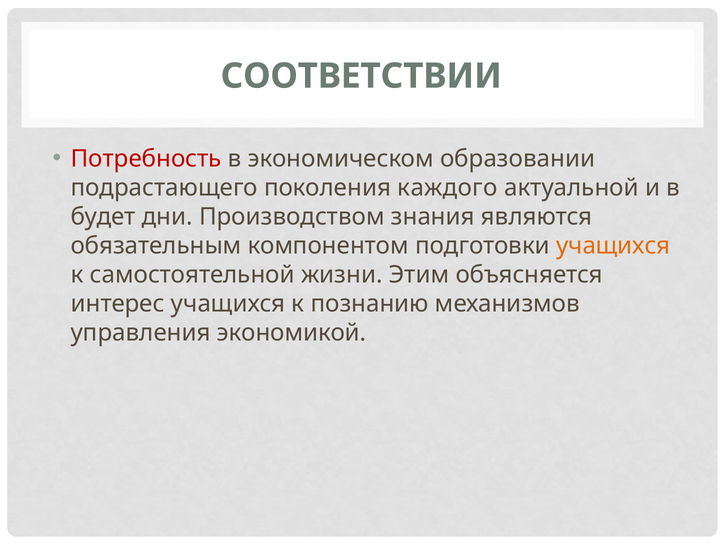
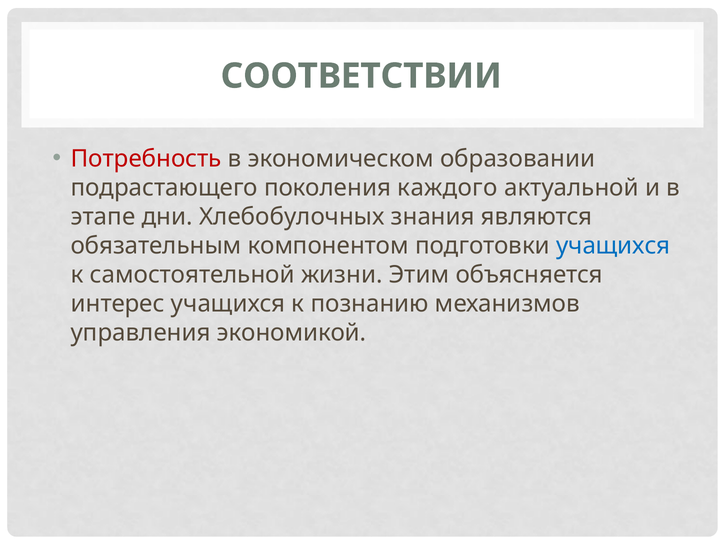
будет: будет -> этапе
Производством: Производством -> Хлебобулочных
учащихся at (613, 246) colour: orange -> blue
